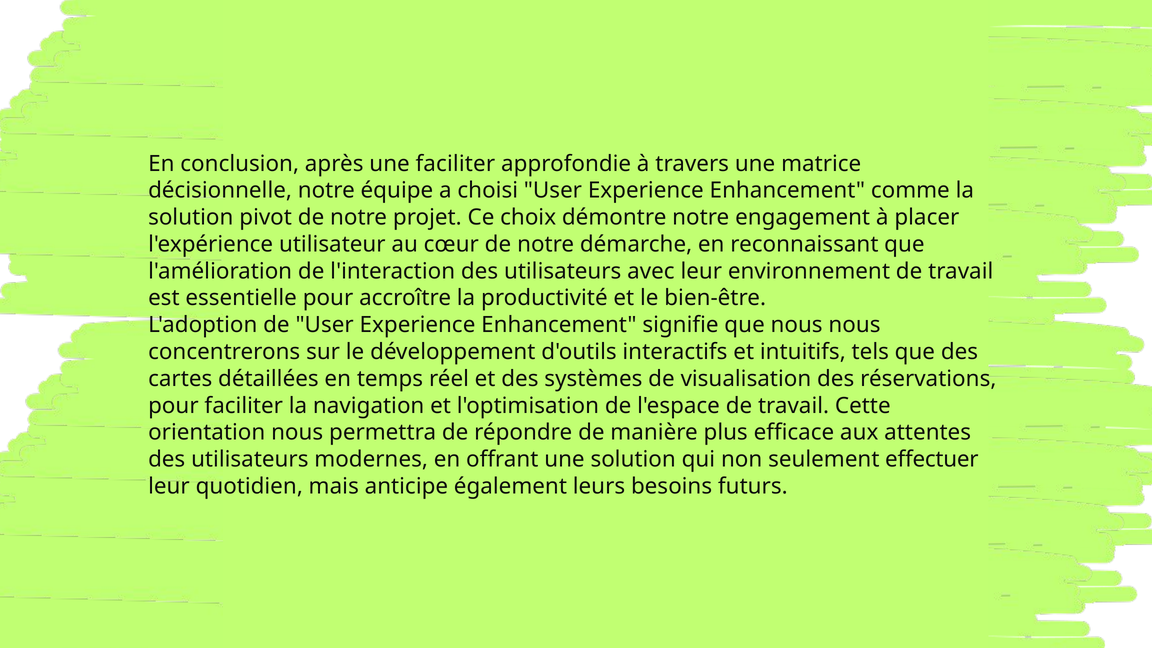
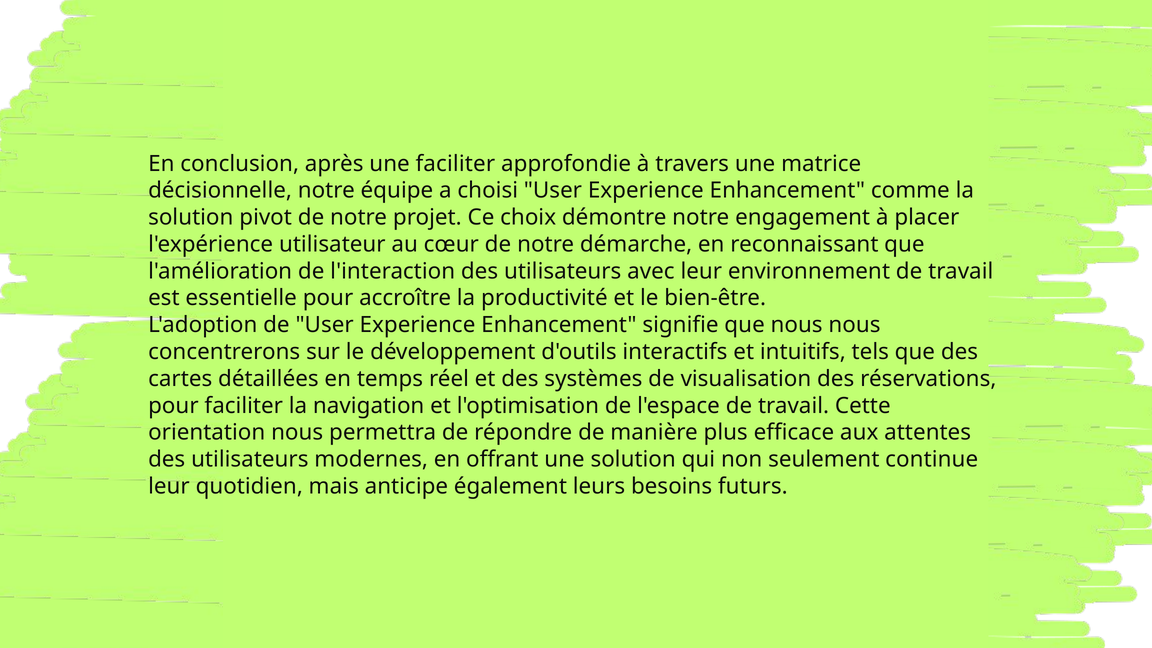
effectuer: effectuer -> continue
